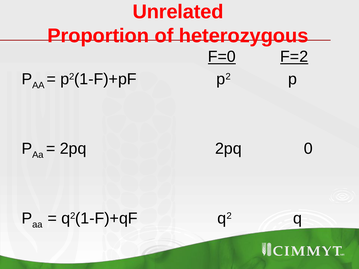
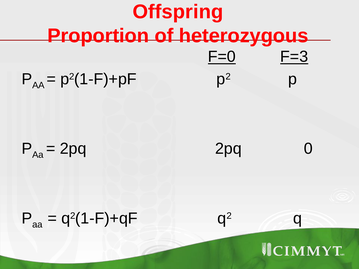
Unrelated: Unrelated -> Offspring
F=2: F=2 -> F=3
